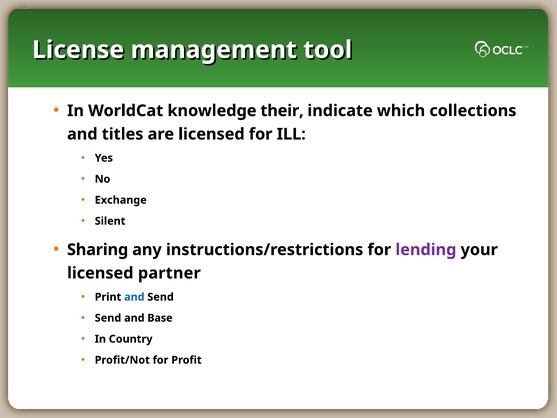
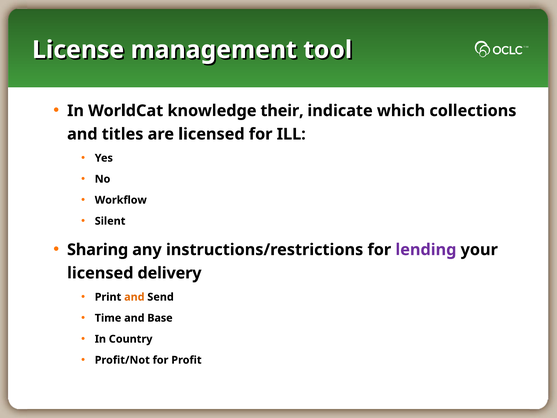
Exchange: Exchange -> Workflow
partner: partner -> delivery
and at (134, 297) colour: blue -> orange
Send at (108, 318): Send -> Time
